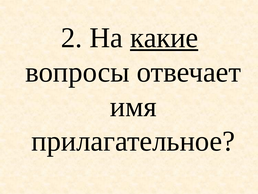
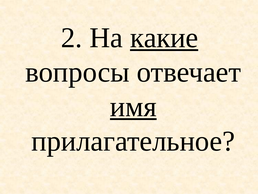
имя underline: none -> present
